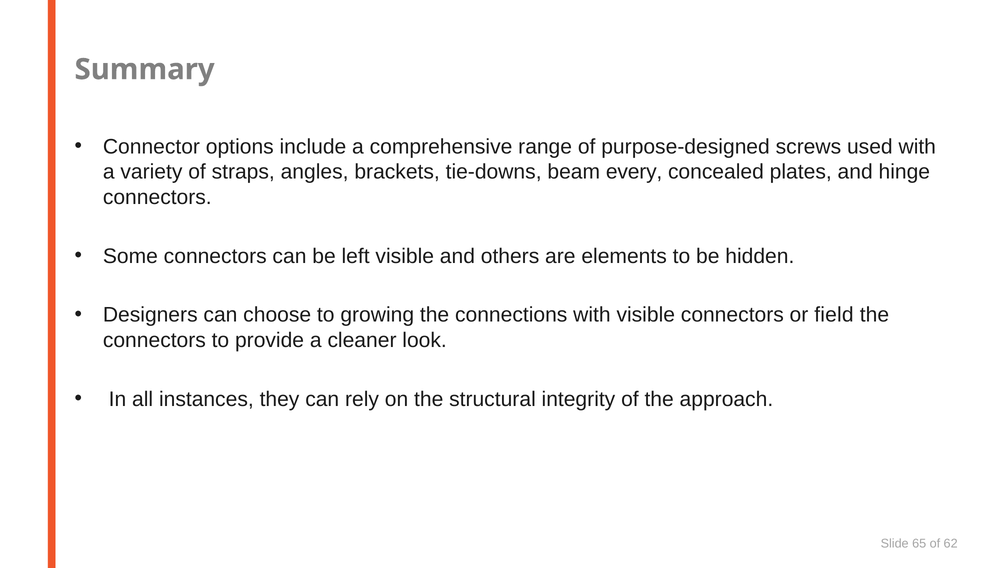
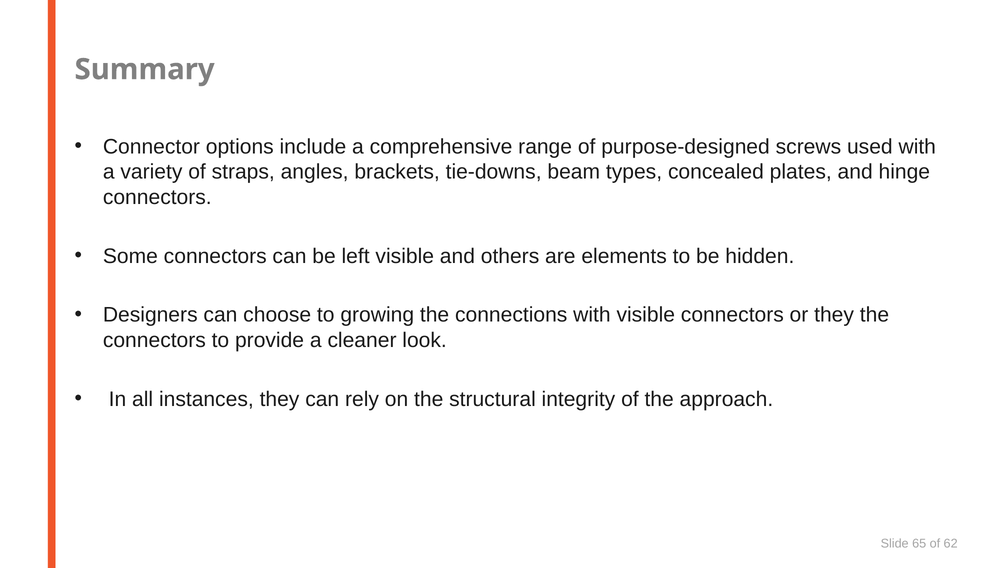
every: every -> types
or field: field -> they
